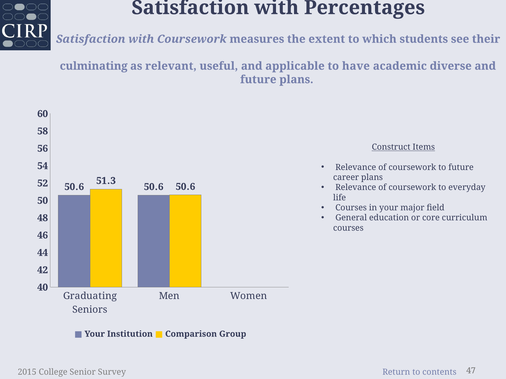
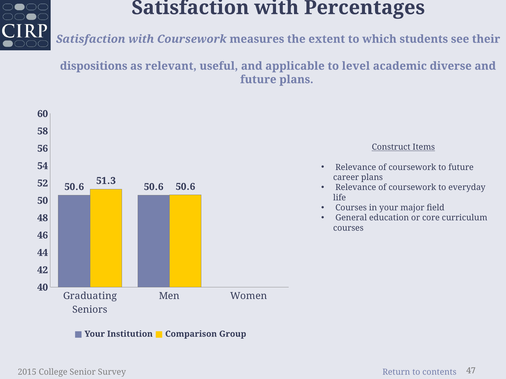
culminating: culminating -> dispositions
have: have -> level
